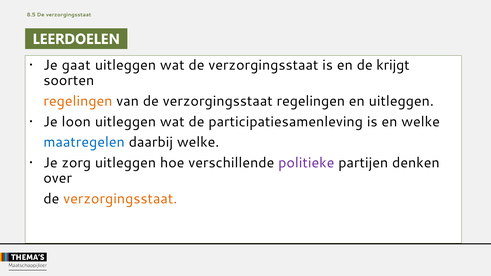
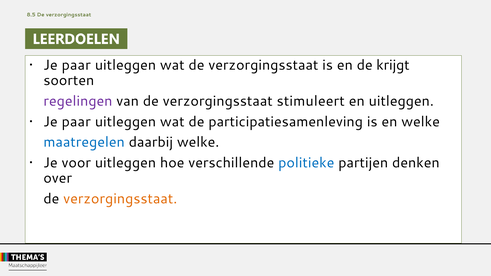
gaat at (76, 65): gaat -> paar
regelingen at (78, 101) colour: orange -> purple
verzorgingsstaat regelingen: regelingen -> stimuleert
loon at (76, 122): loon -> paar
zorg: zorg -> voor
politieke colour: purple -> blue
